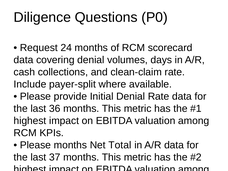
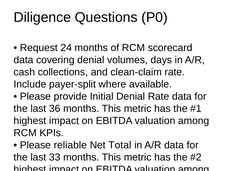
Please months: months -> reliable
37: 37 -> 33
